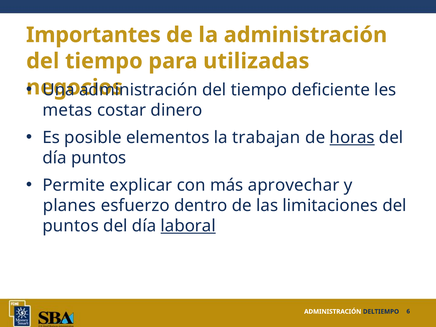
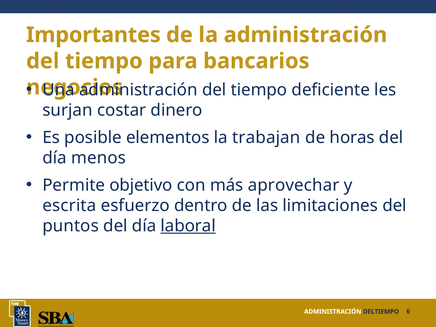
utilizadas: utilizadas -> bancarios
metas: metas -> surjan
horas underline: present -> none
día puntos: puntos -> menos
explicar: explicar -> objetivo
planes: planes -> escrita
